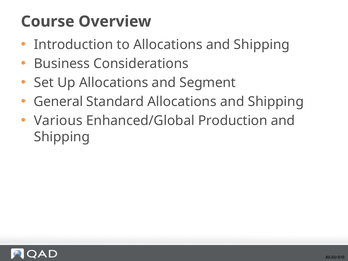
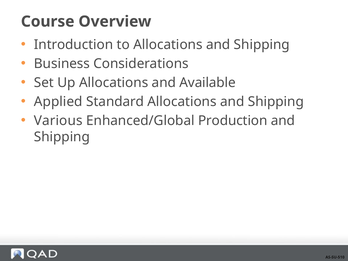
Segment: Segment -> Available
General: General -> Applied
